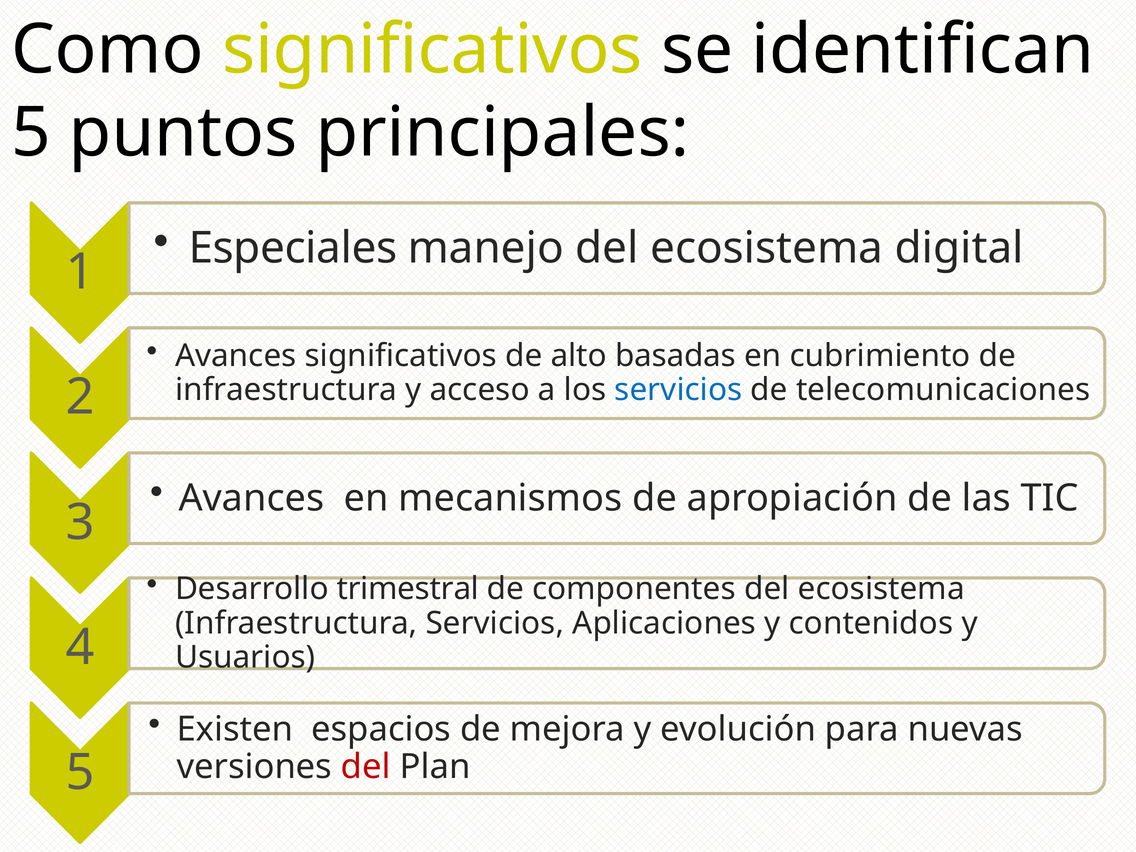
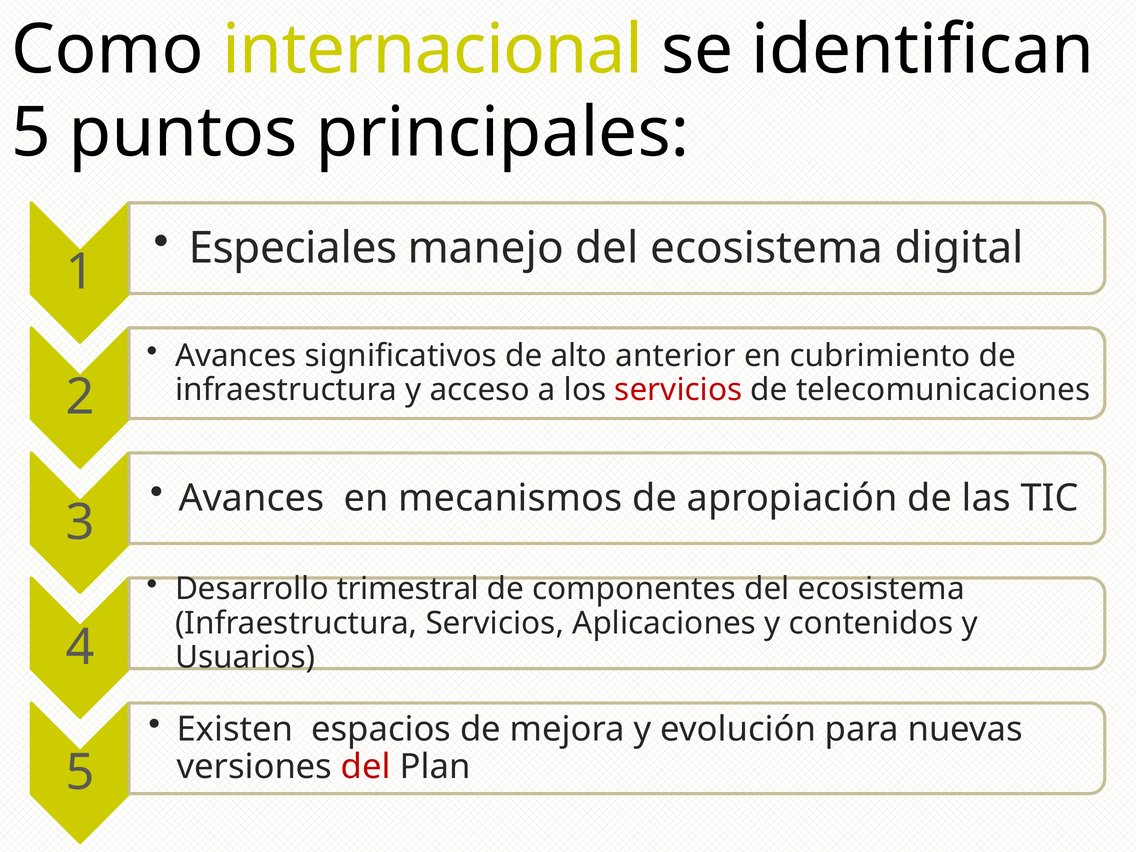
Como significativos: significativos -> internacional
basadas: basadas -> anterior
servicios at (678, 390) colour: blue -> red
